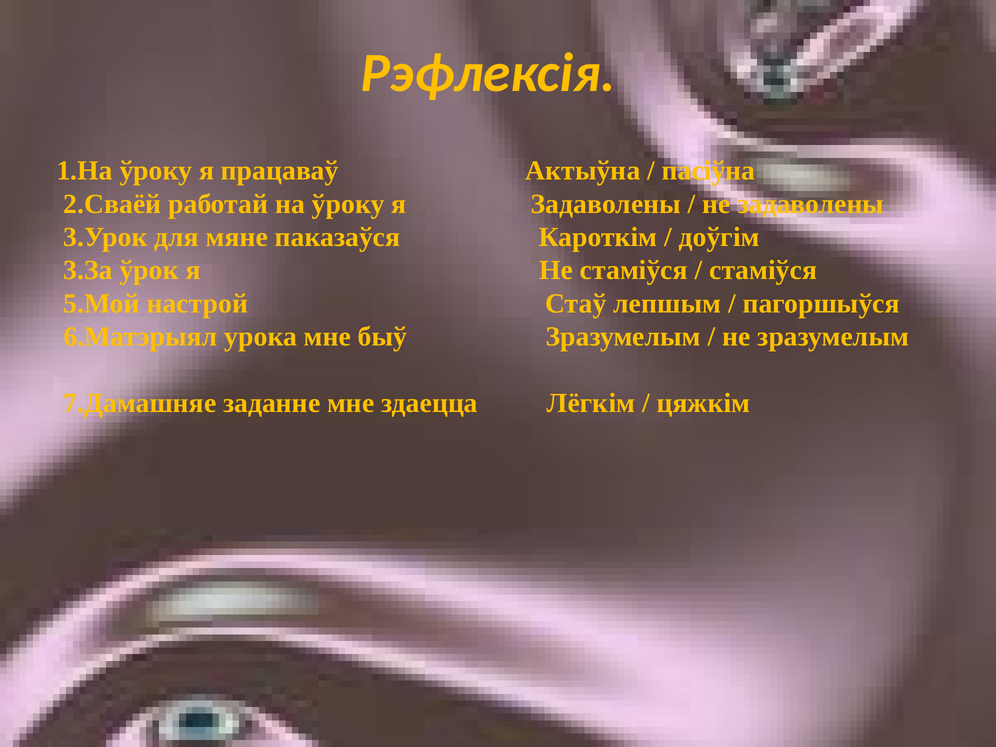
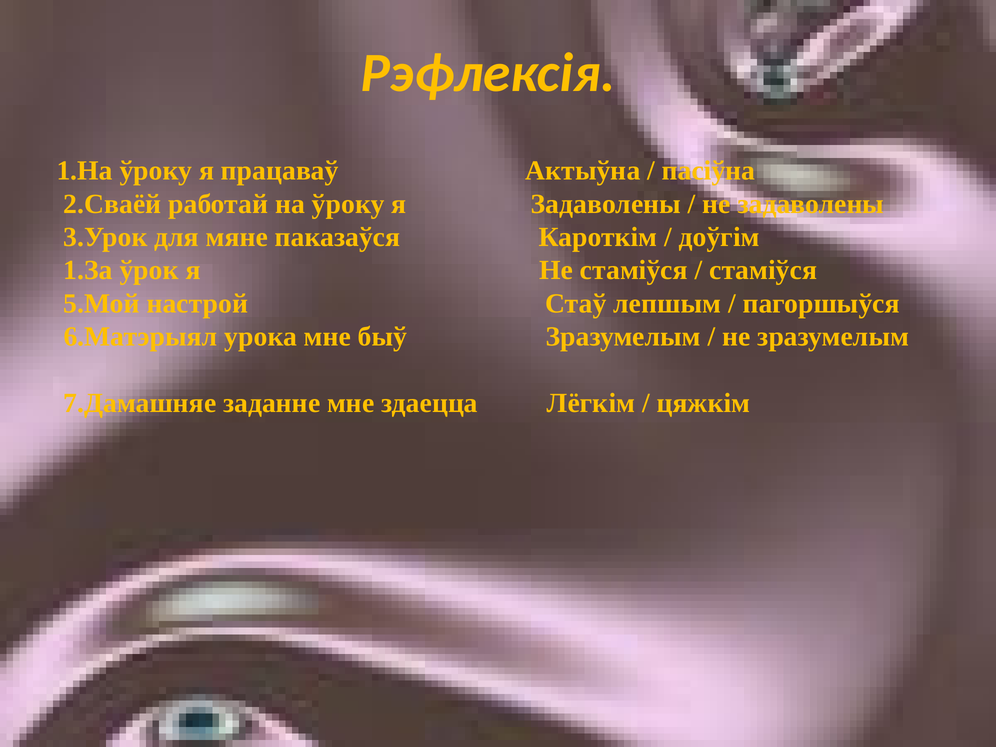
3.За: 3.За -> 1.За
